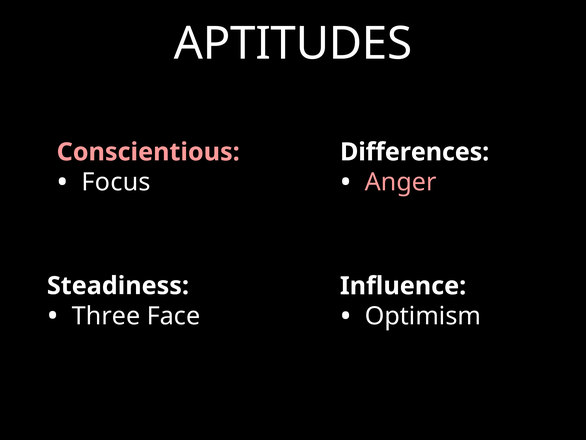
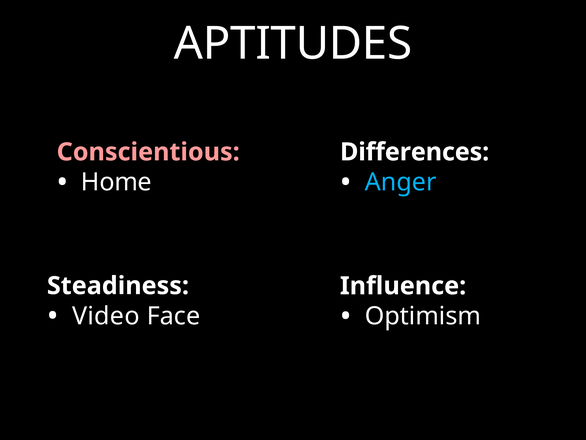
Focus: Focus -> Home
Anger colour: pink -> light blue
Three: Three -> Video
